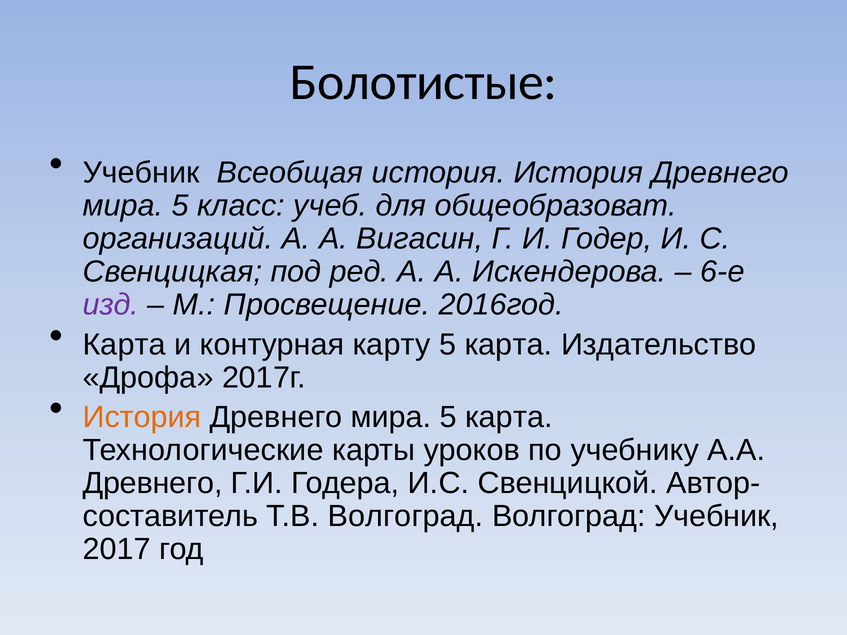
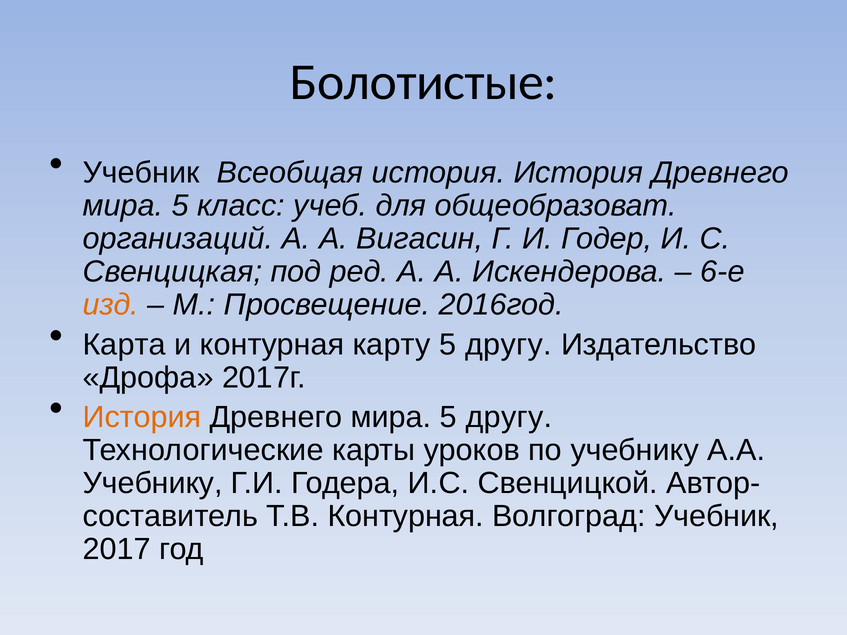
изд colour: purple -> orange
карта at (509, 345): карта -> другу
мира 5 карта: карта -> другу
Древнего at (153, 484): Древнего -> Учебнику
Т.В Волгоград: Волгоград -> Контурная
